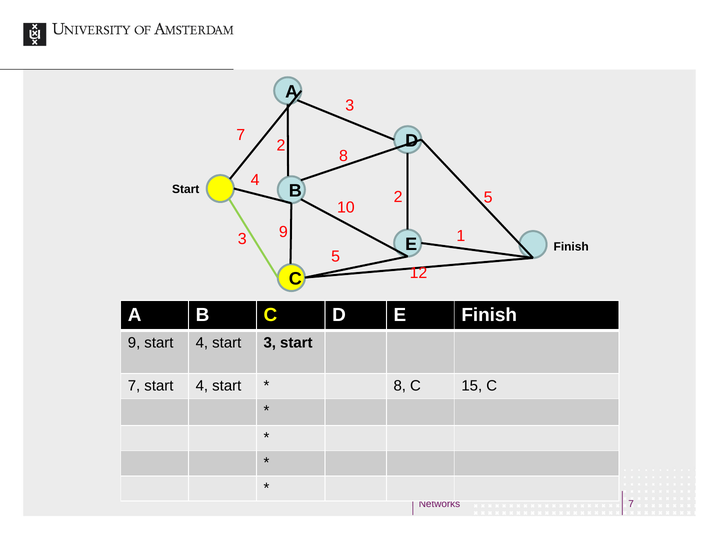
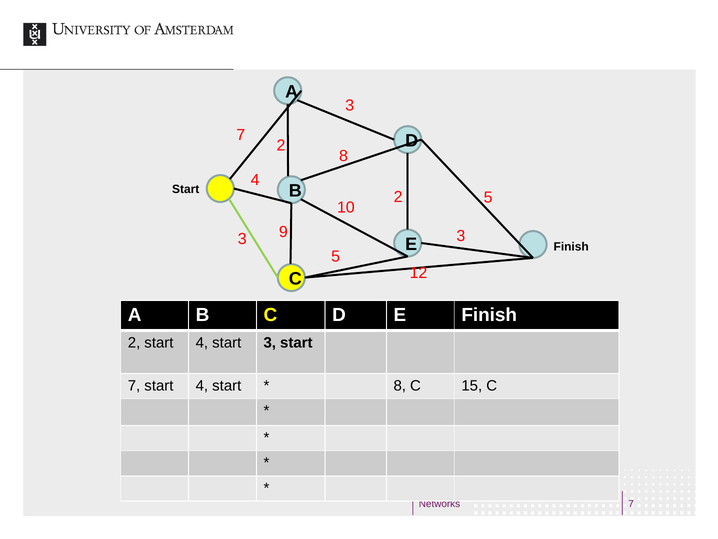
9 1: 1 -> 3
9 at (134, 342): 9 -> 2
